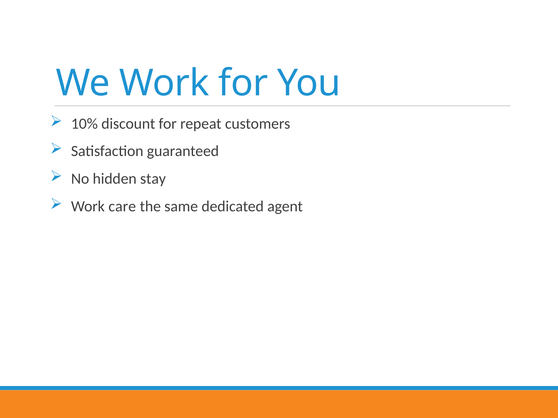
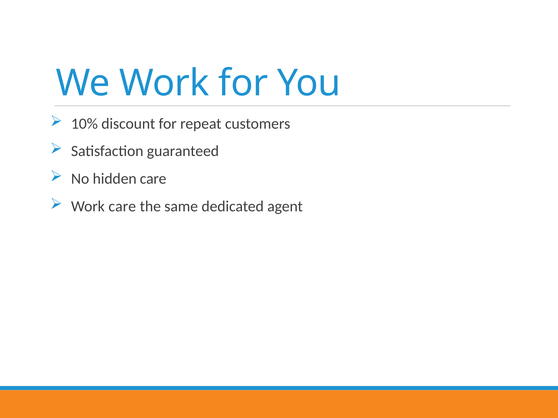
hidden stay: stay -> care
